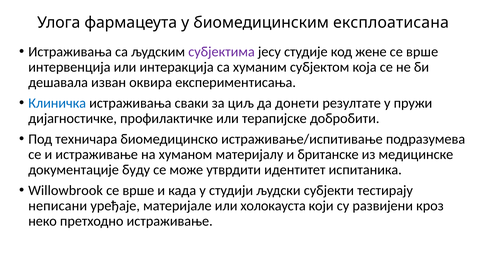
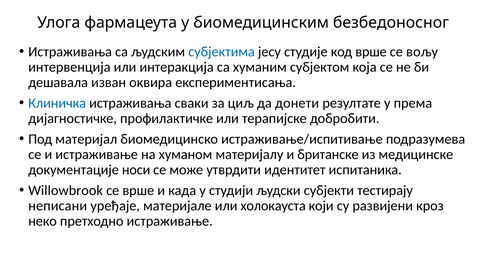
експлоатисана: експлоатисана -> безбедоносног
субјектима colour: purple -> blue
код жене: жене -> врше
врше at (422, 52): врше -> вољу
пружи: пружи -> према
техничара: техничара -> материјал
буду: буду -> носи
